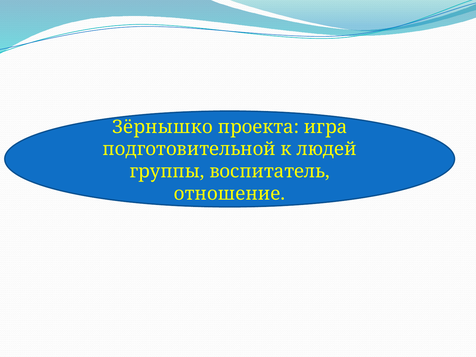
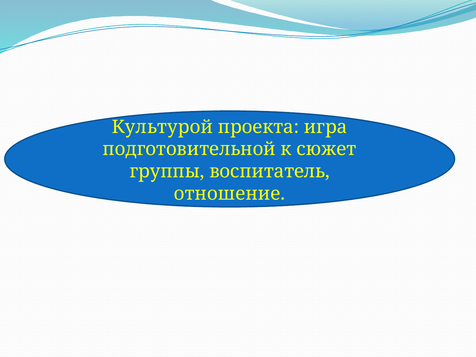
Зёрнышко: Зёрнышко -> Культурой
людей: людей -> сюжет
